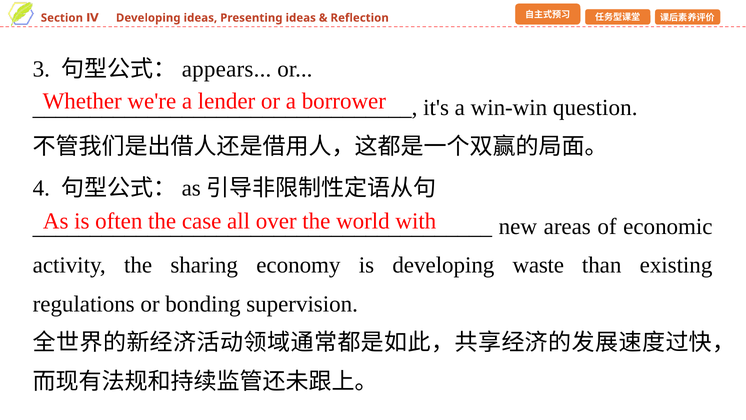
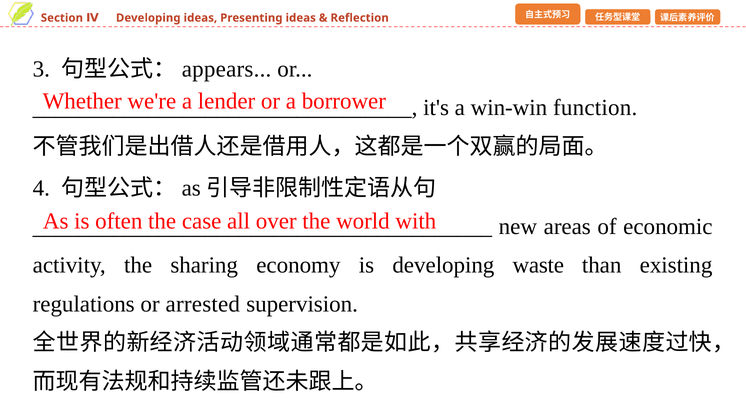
question: question -> function
bonding: bonding -> arrested
